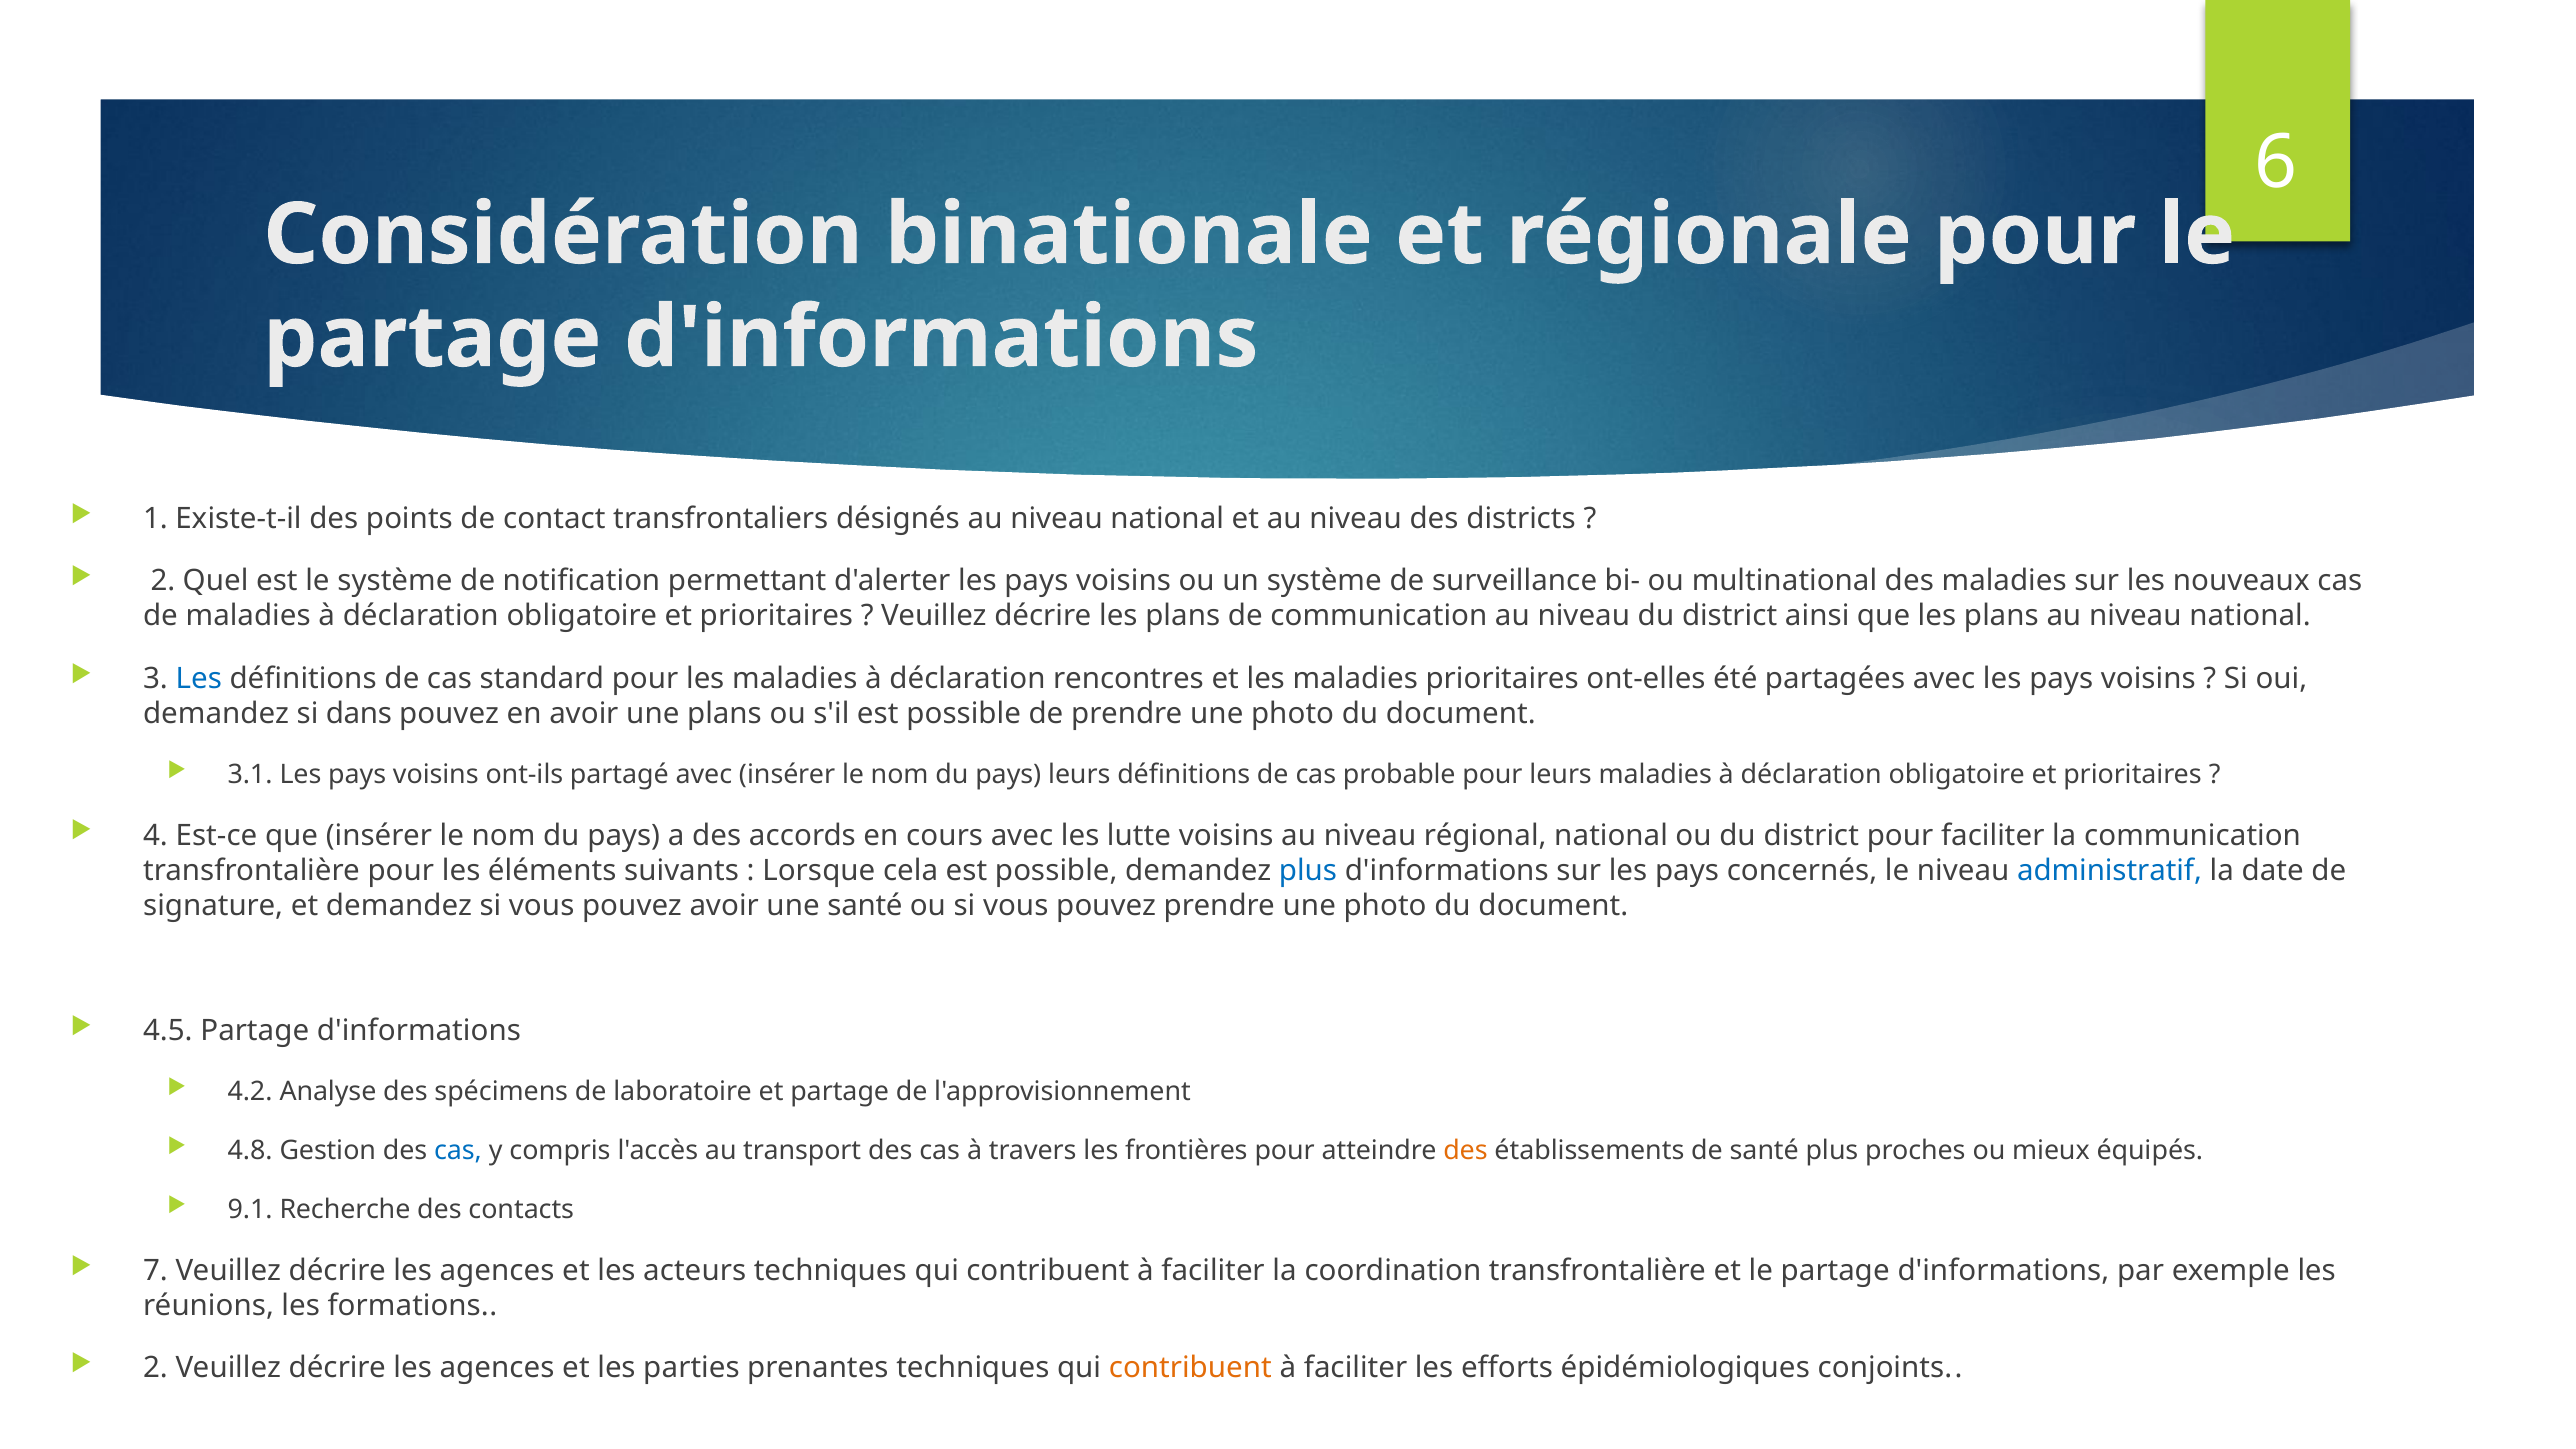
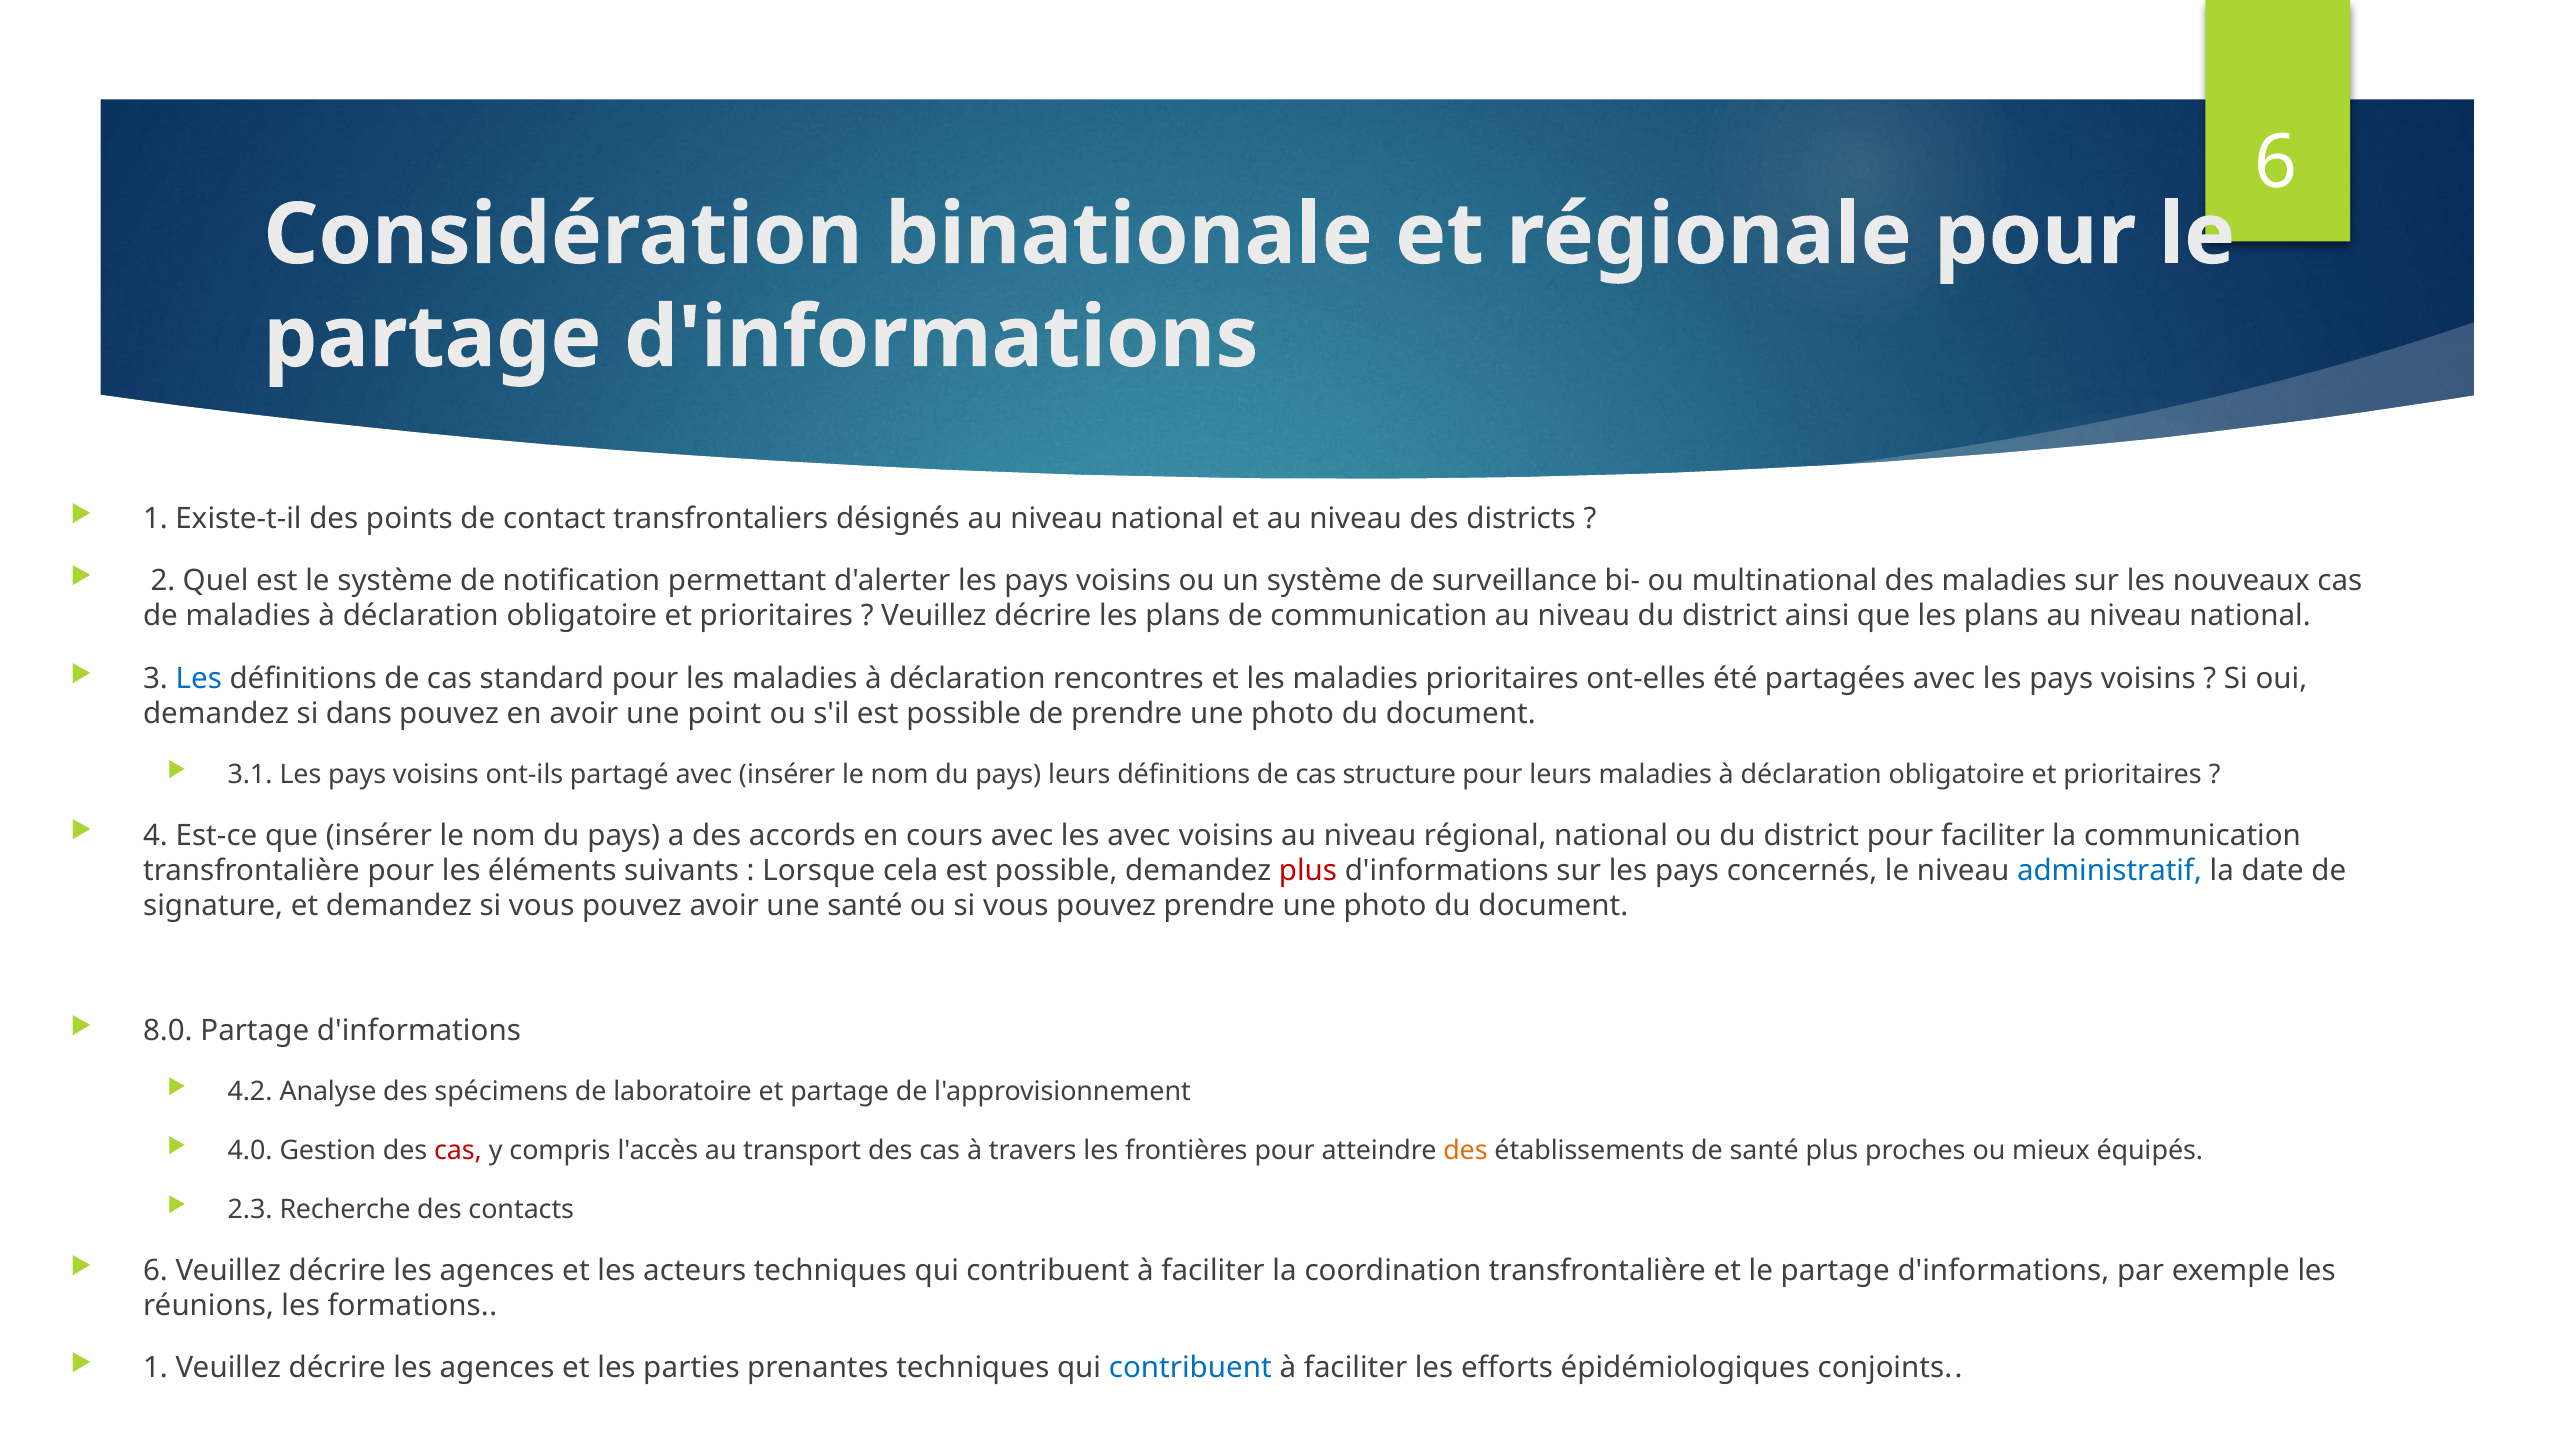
une plans: plans -> point
probable: probable -> structure
les lutte: lutte -> avec
plus at (1308, 871) colour: blue -> red
4.5: 4.5 -> 8.0
4.8: 4.8 -> 4.0
cas at (458, 1150) colour: blue -> red
9.1: 9.1 -> 2.3
7 at (156, 1270): 7 -> 6
2 at (156, 1368): 2 -> 1
contribuent at (1190, 1368) colour: orange -> blue
